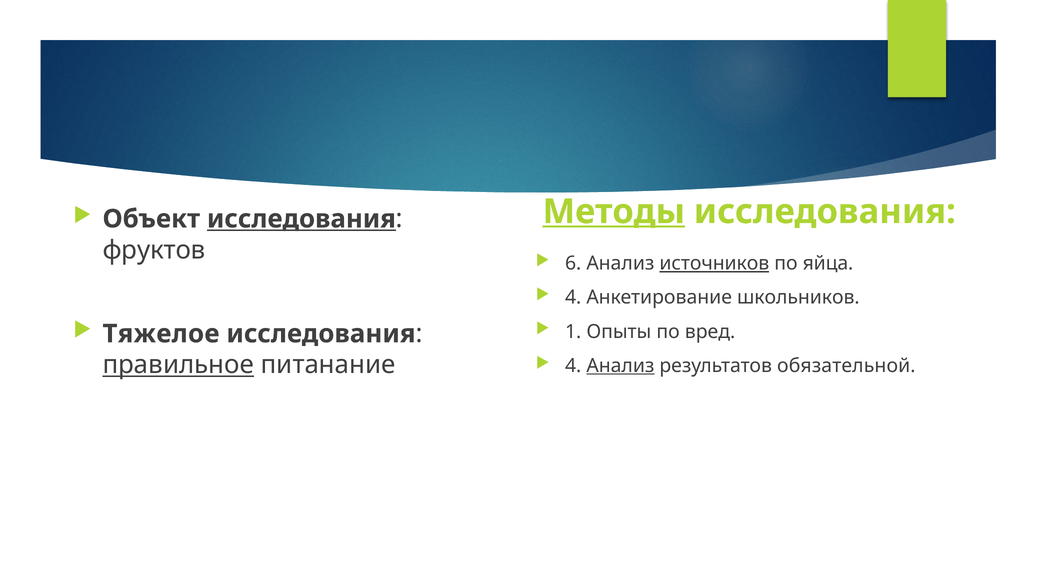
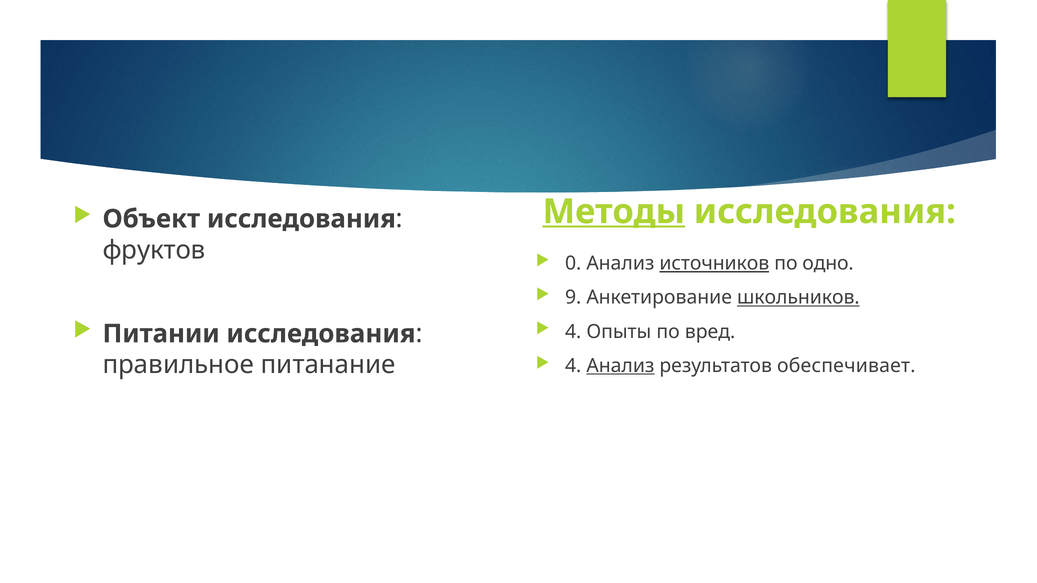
исследования at (301, 219) underline: present -> none
6: 6 -> 0
яйца: яйца -> одно
4 at (573, 298): 4 -> 9
школьников underline: none -> present
Тяжелое: Тяжелое -> Питании
1 at (573, 332): 1 -> 4
обязательной: обязательной -> обеспечивает
правильное underline: present -> none
